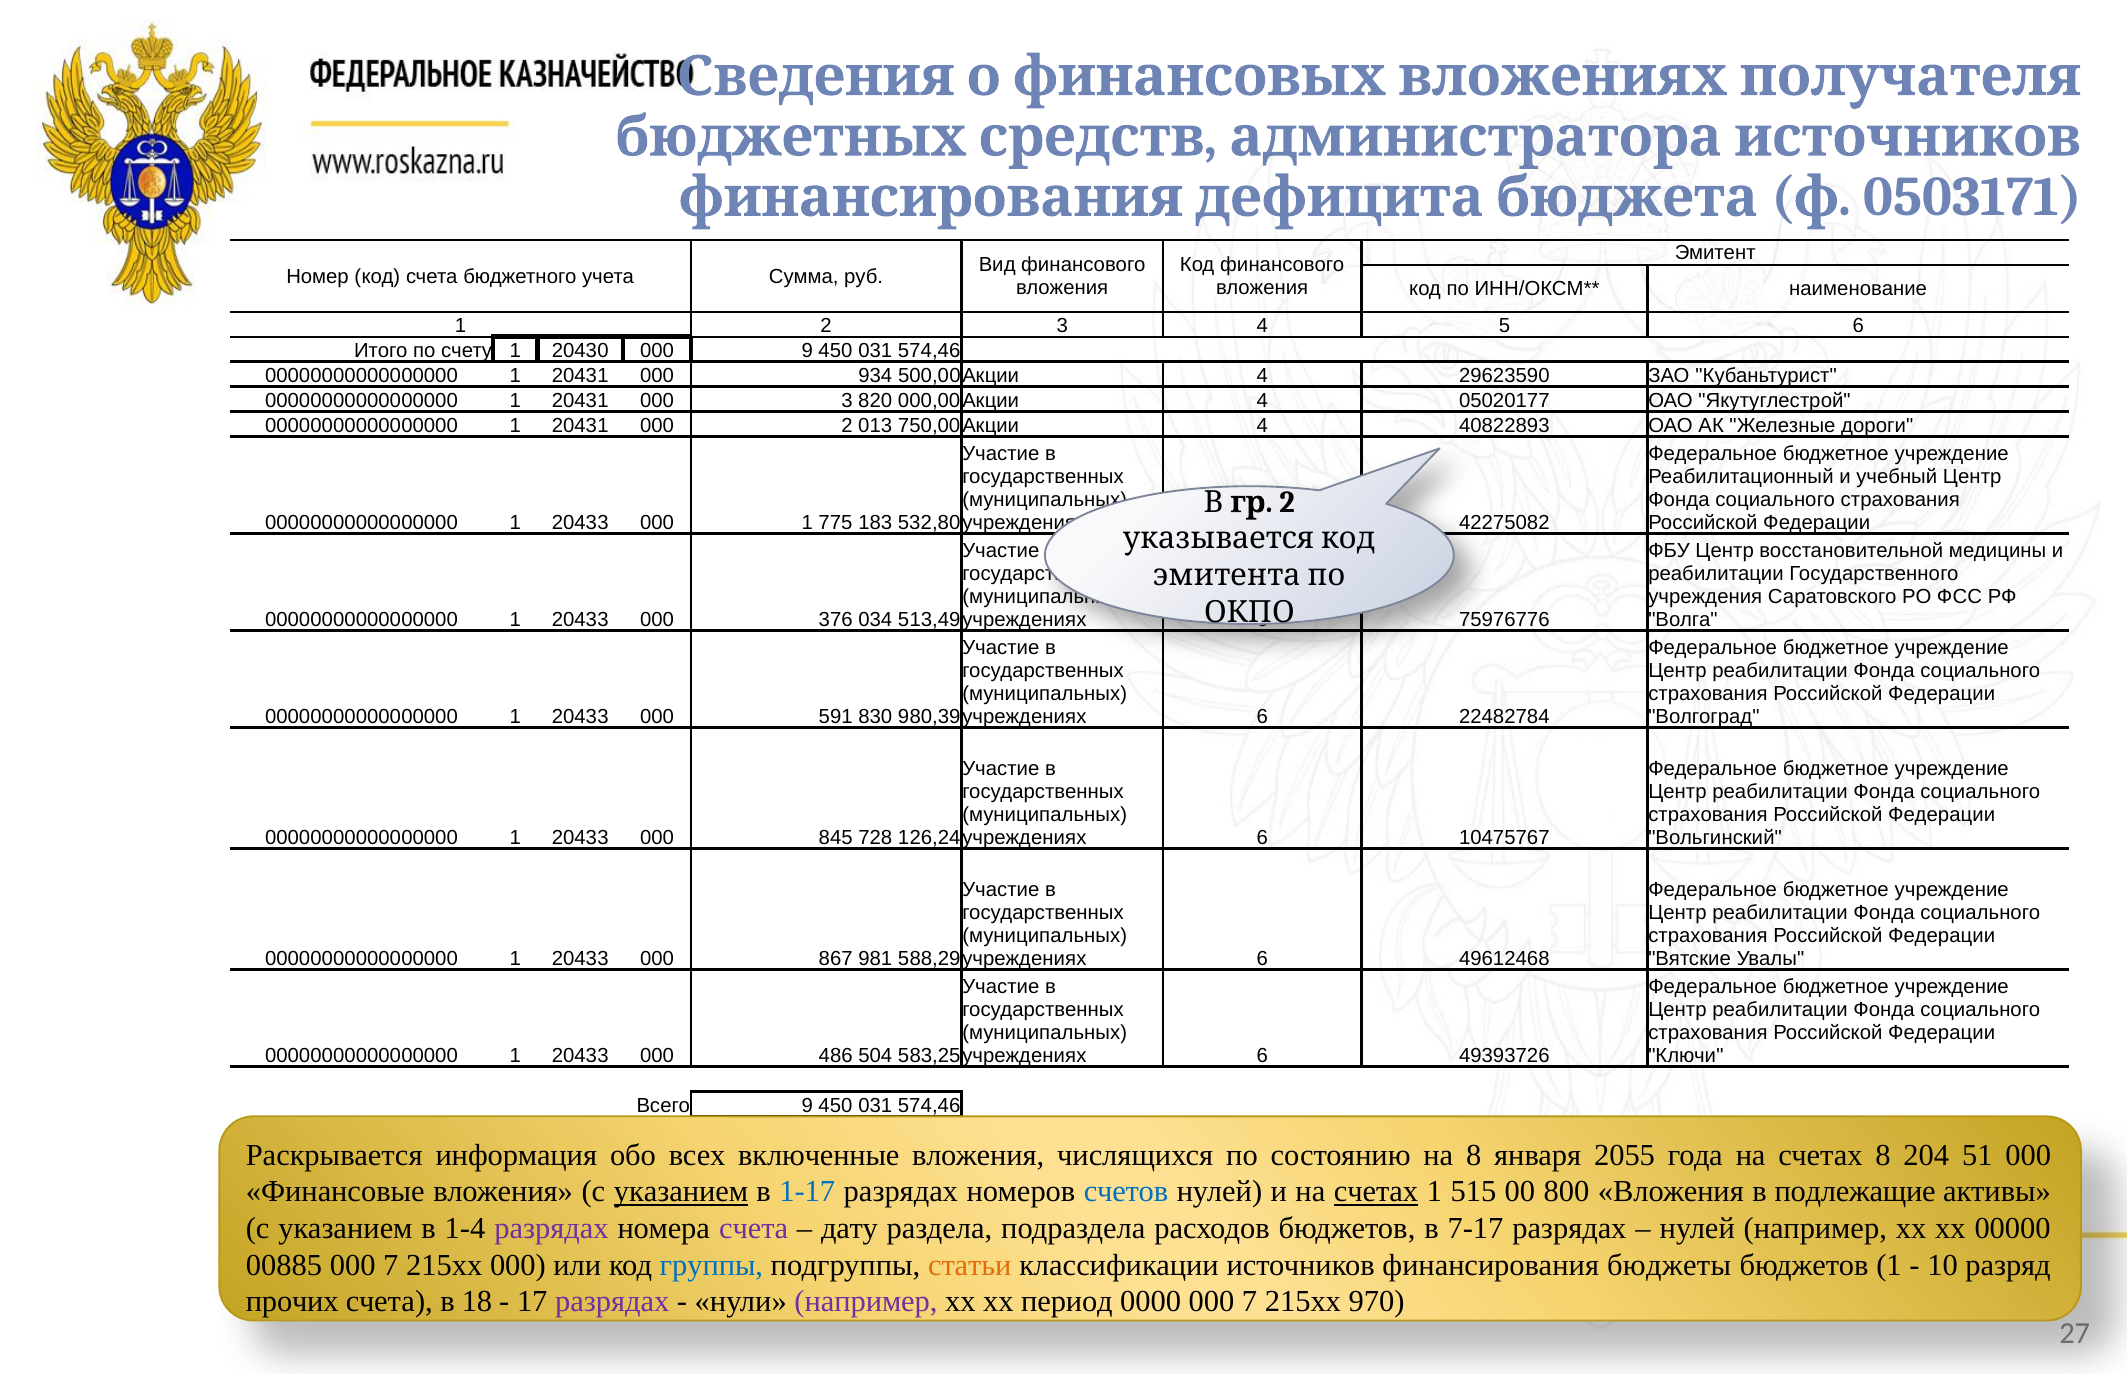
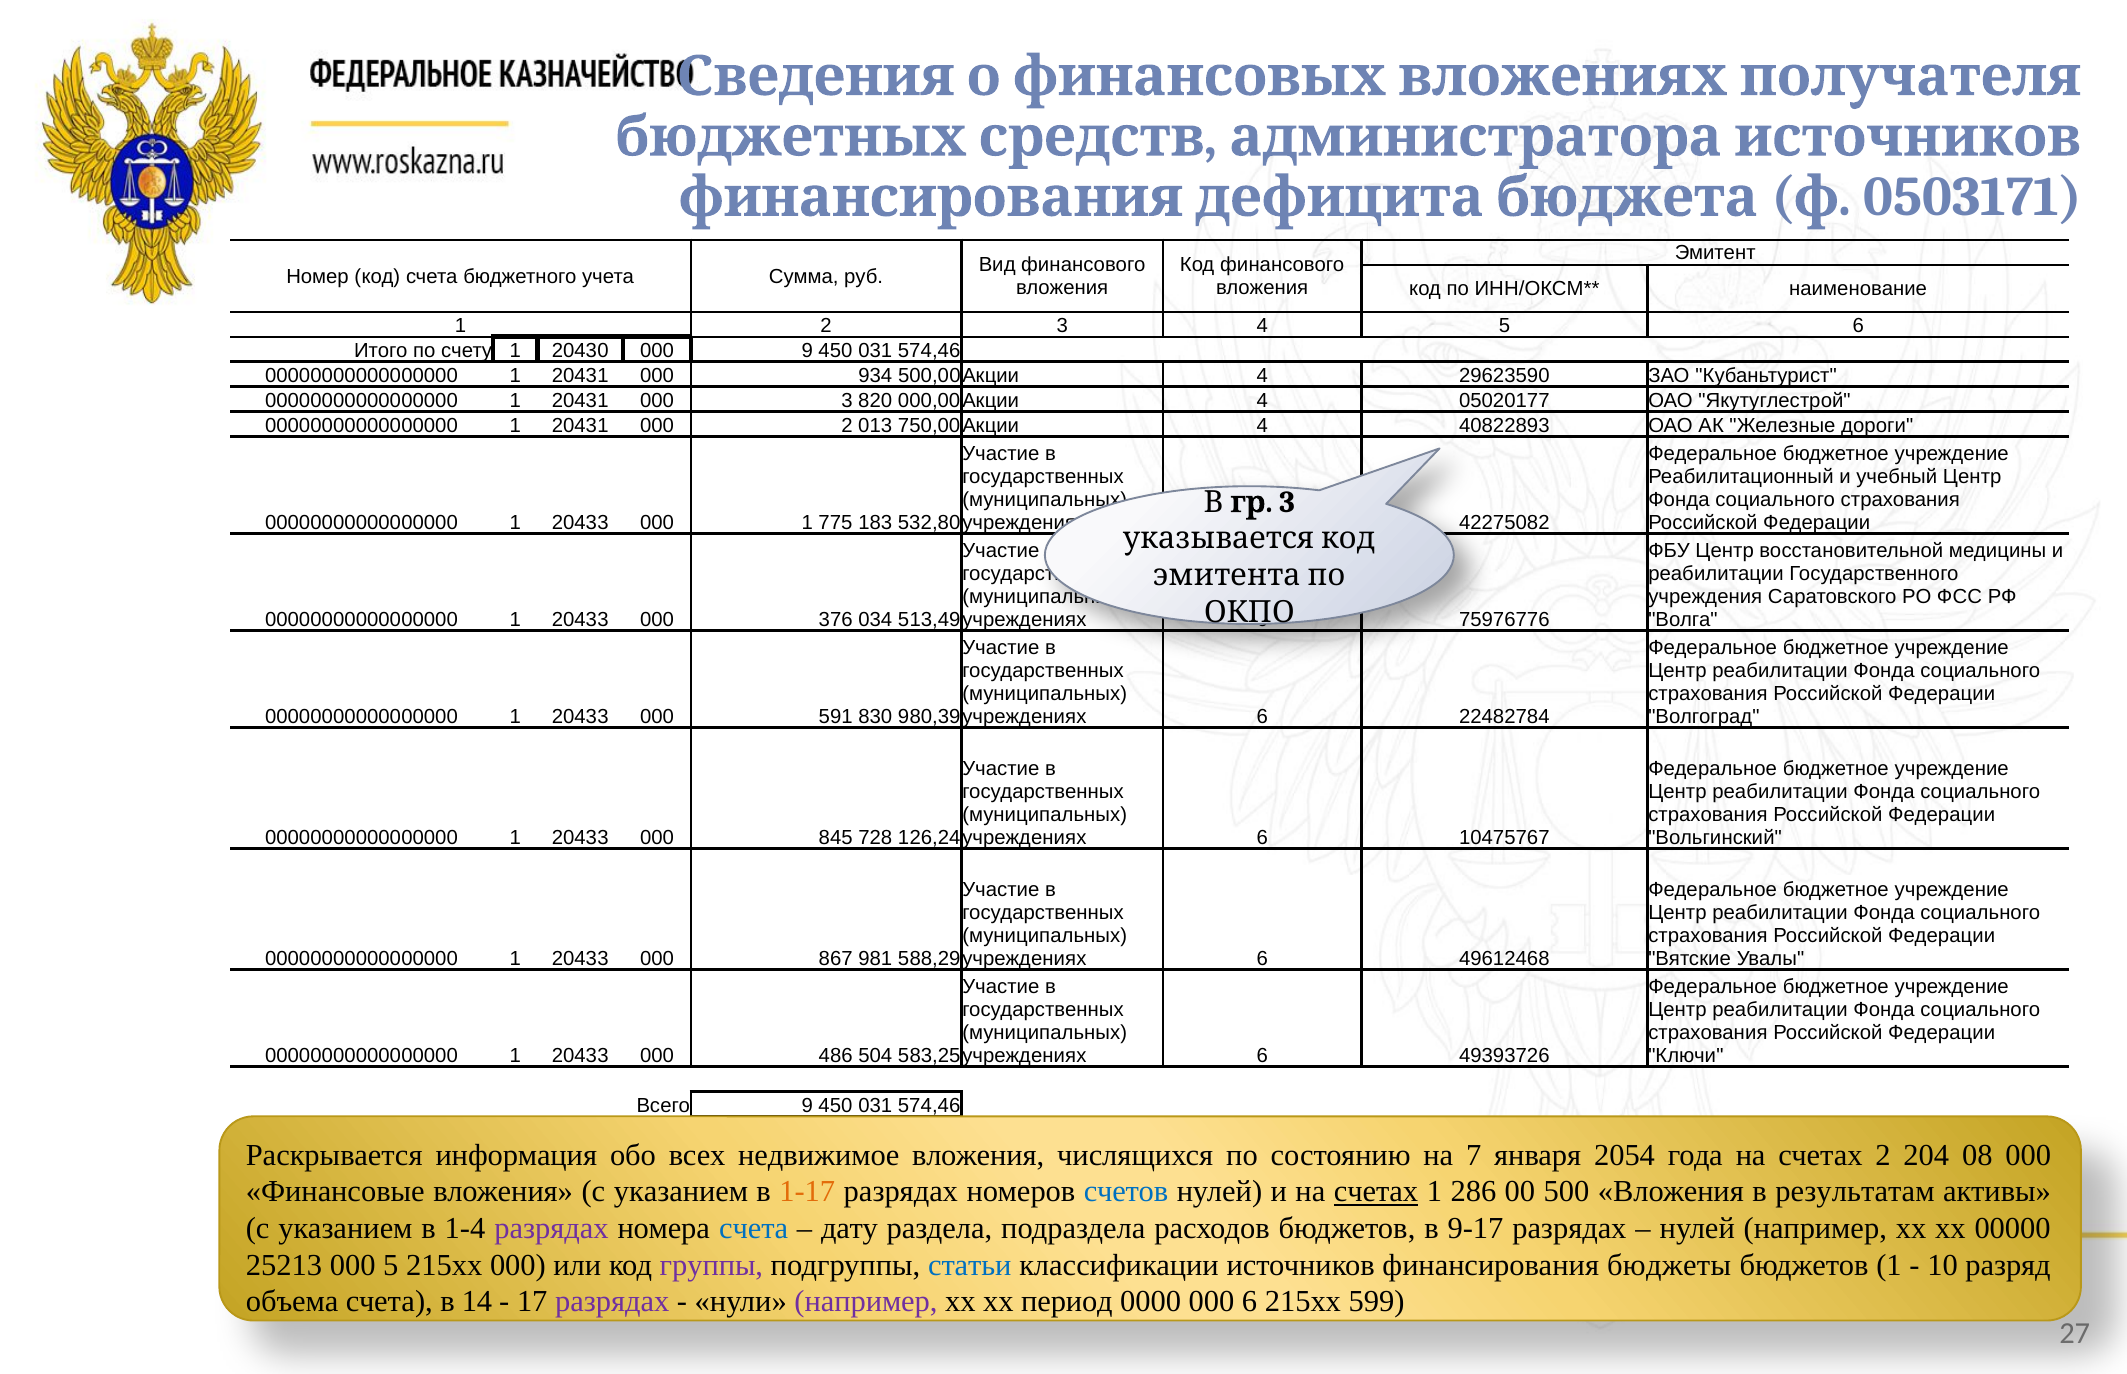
2 at (1287, 502): 2 -> 3
включенные: включенные -> недвижимое
на 8: 8 -> 7
2055: 2055 -> 2054
счетах 8: 8 -> 2
51: 51 -> 08
указанием at (681, 1191) underline: present -> none
1-17 colour: blue -> orange
515: 515 -> 286
800: 800 -> 500
подлежащие: подлежащие -> результатам
счета at (754, 1228) colour: purple -> blue
7-17: 7-17 -> 9-17
00885: 00885 -> 25213
7 at (391, 1264): 7 -> 5
группы colour: blue -> purple
статьи colour: orange -> blue
прочих: прочих -> объема
18: 18 -> 14
0000 000 7: 7 -> 6
970: 970 -> 599
